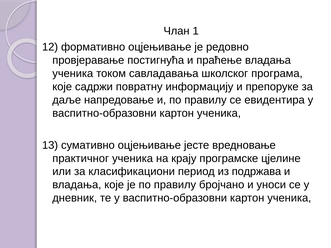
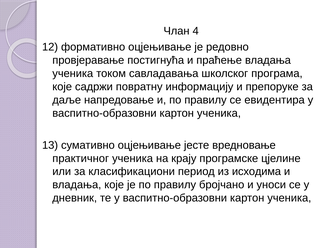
1: 1 -> 4
подржава: подржава -> исходима
